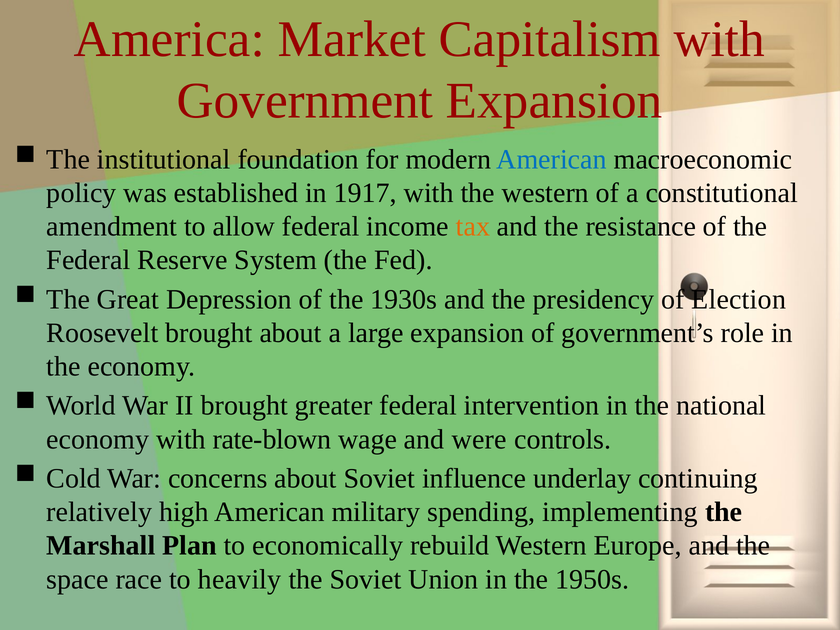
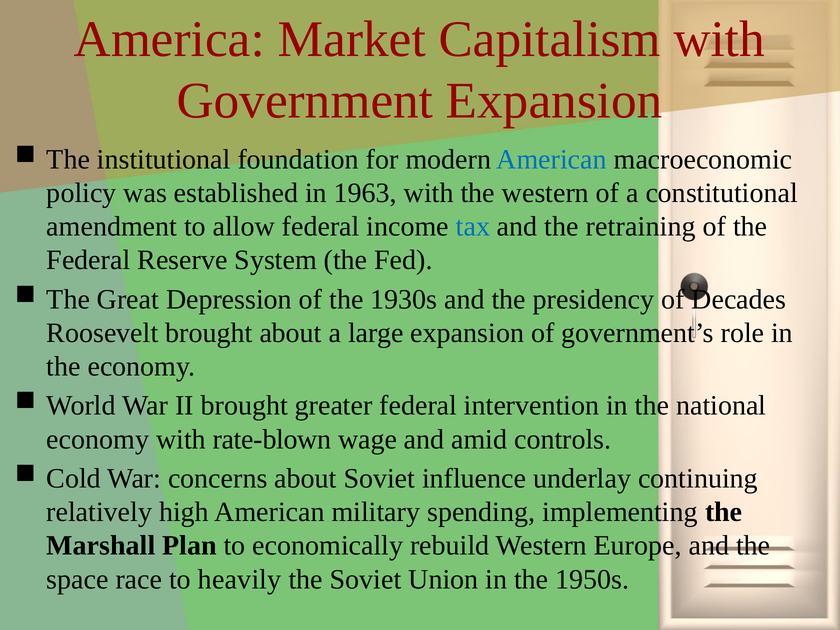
1917: 1917 -> 1963
tax colour: orange -> blue
resistance: resistance -> retraining
Election: Election -> Decades
were: were -> amid
